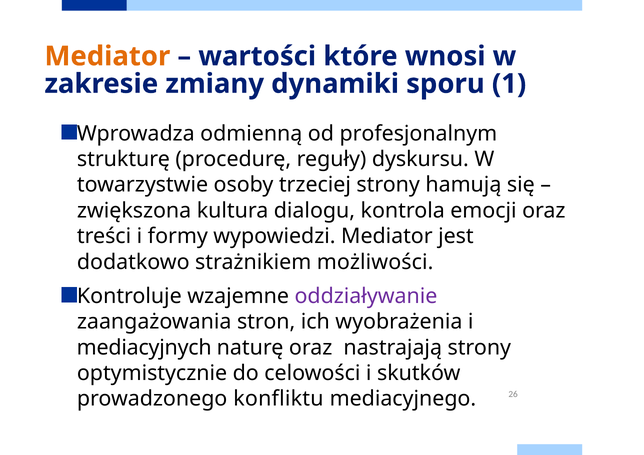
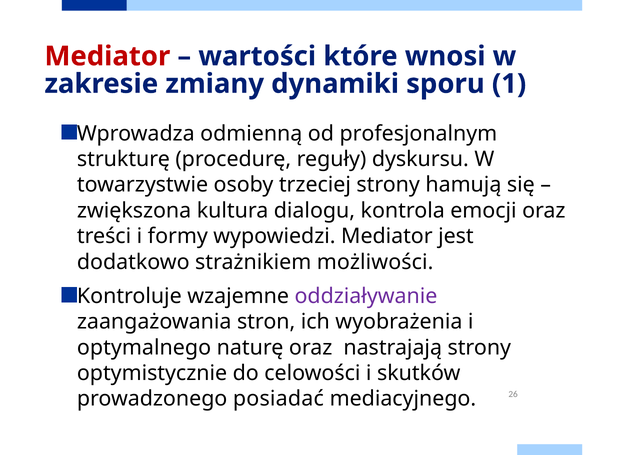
Mediator at (107, 56) colour: orange -> red
mediacyjnych: mediacyjnych -> optymalnego
konfliktu: konfliktu -> posiadać
